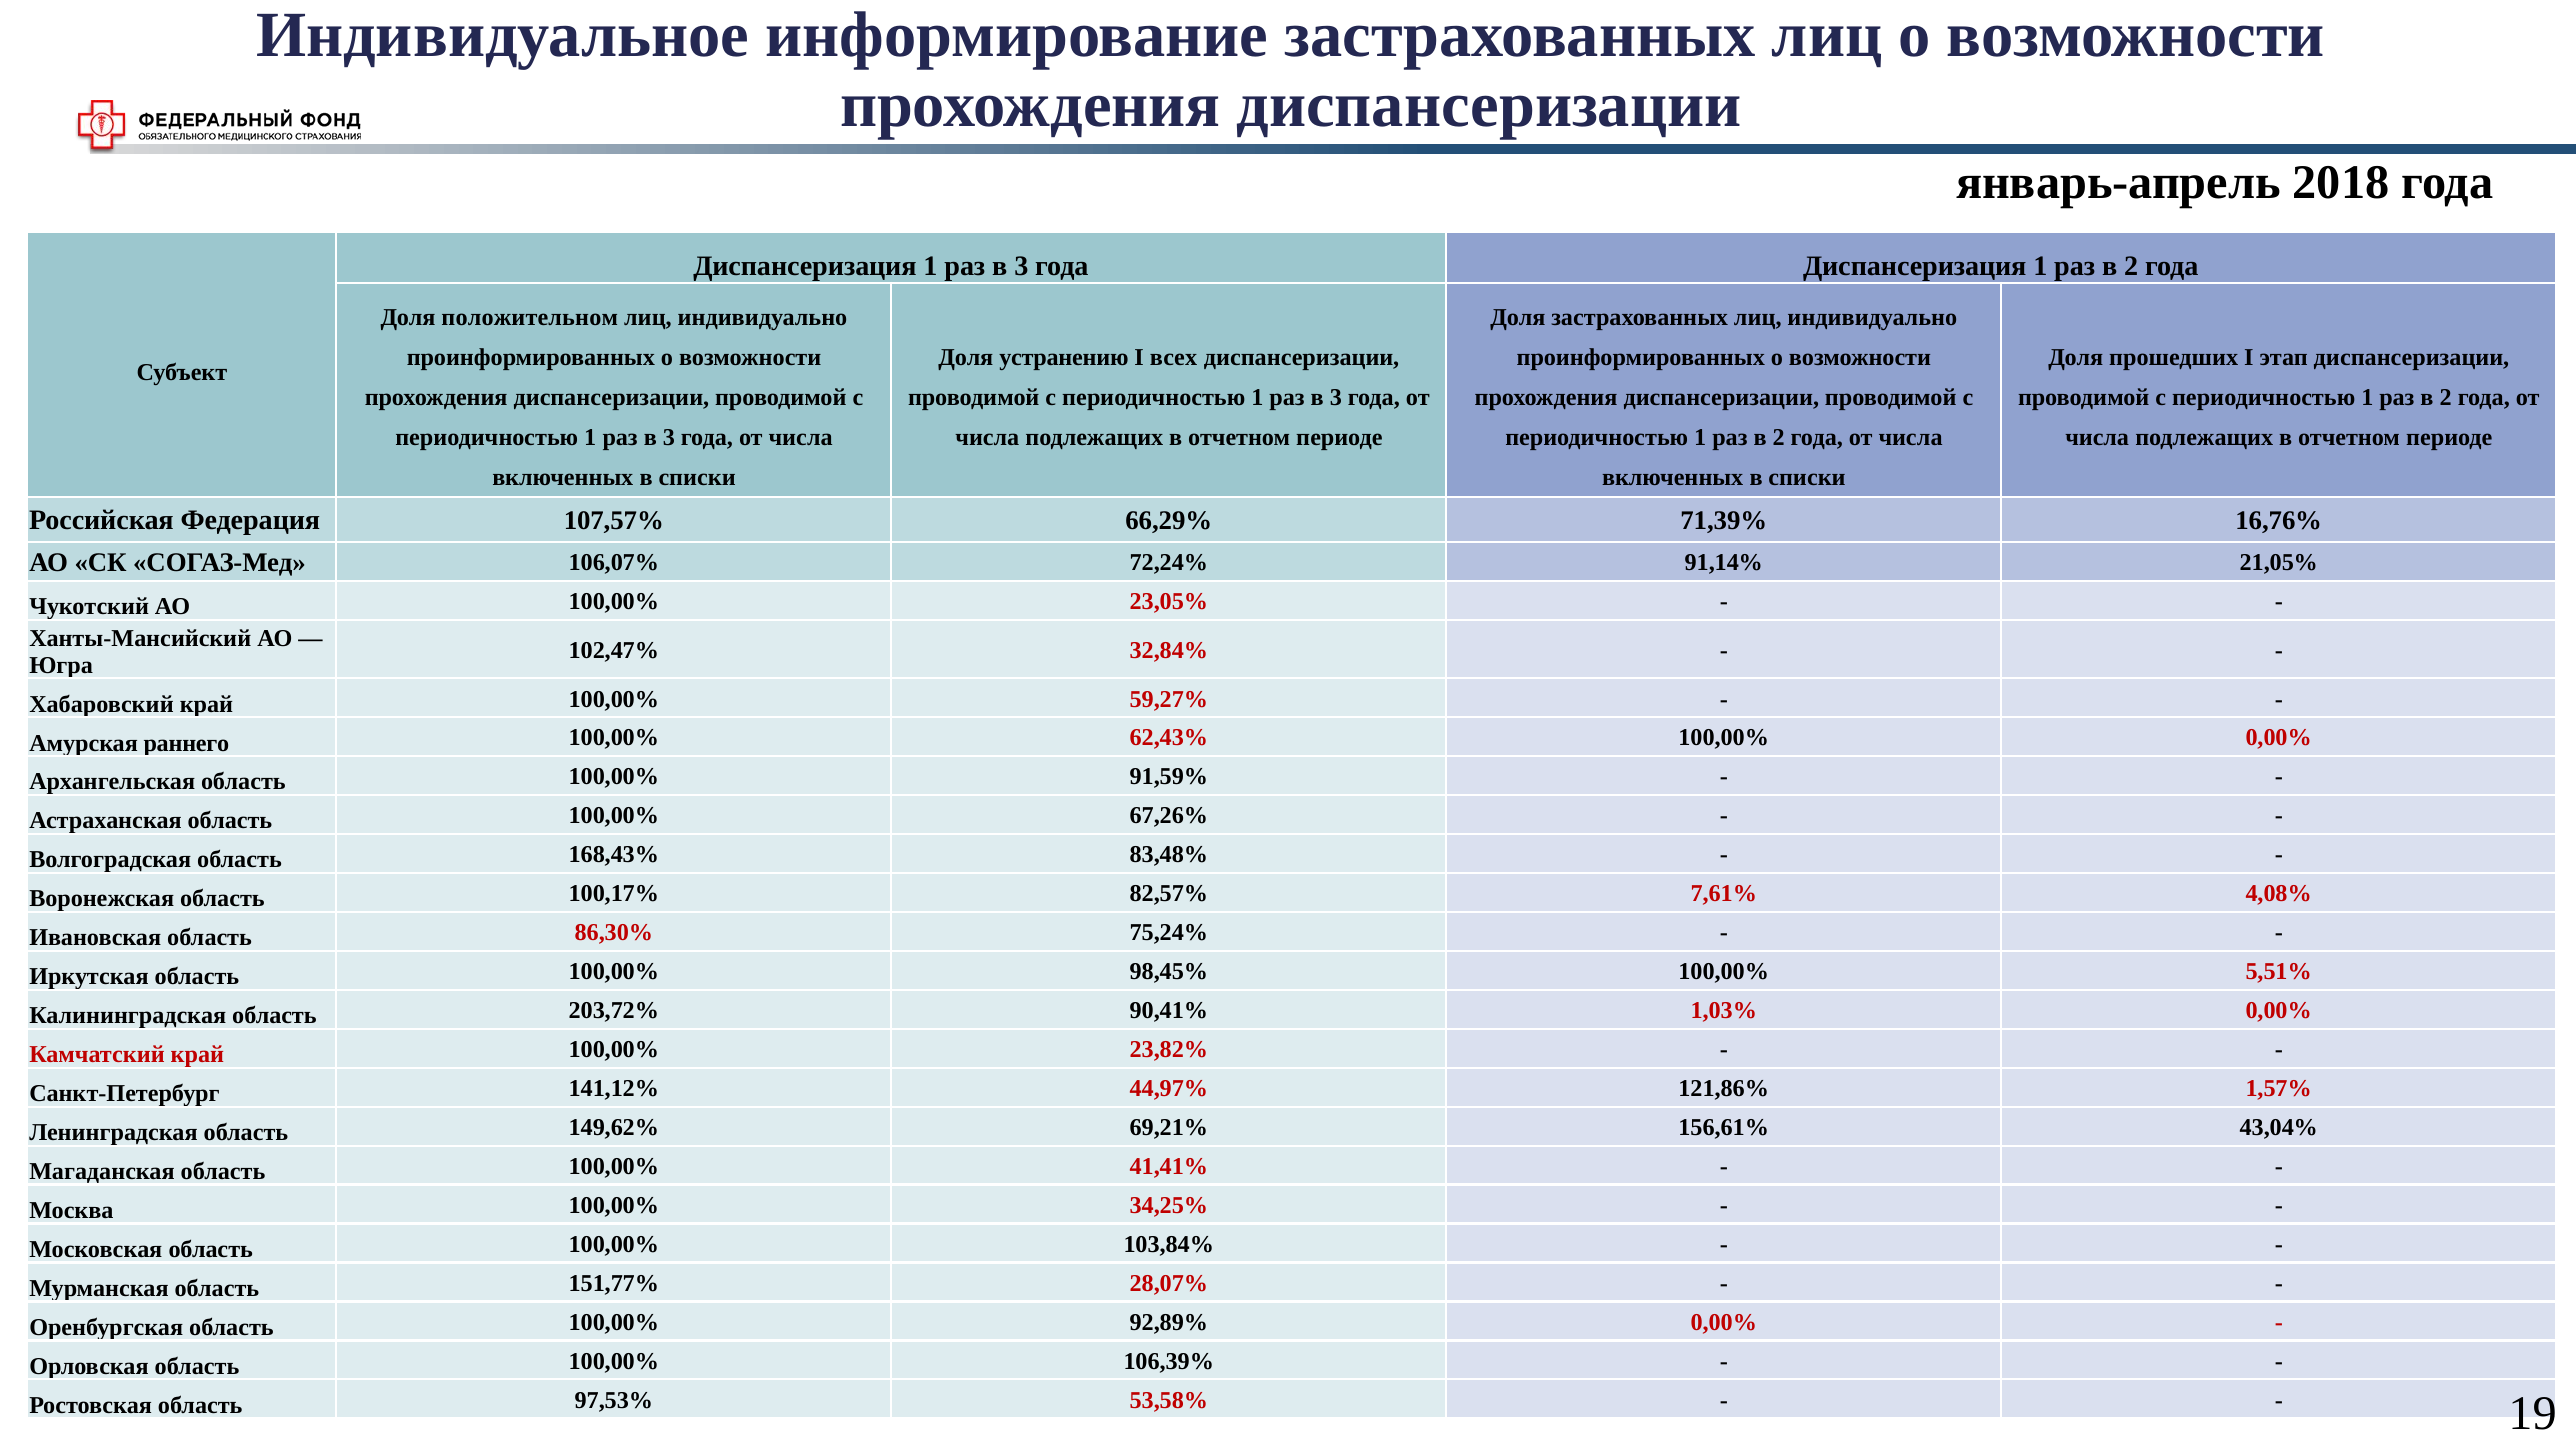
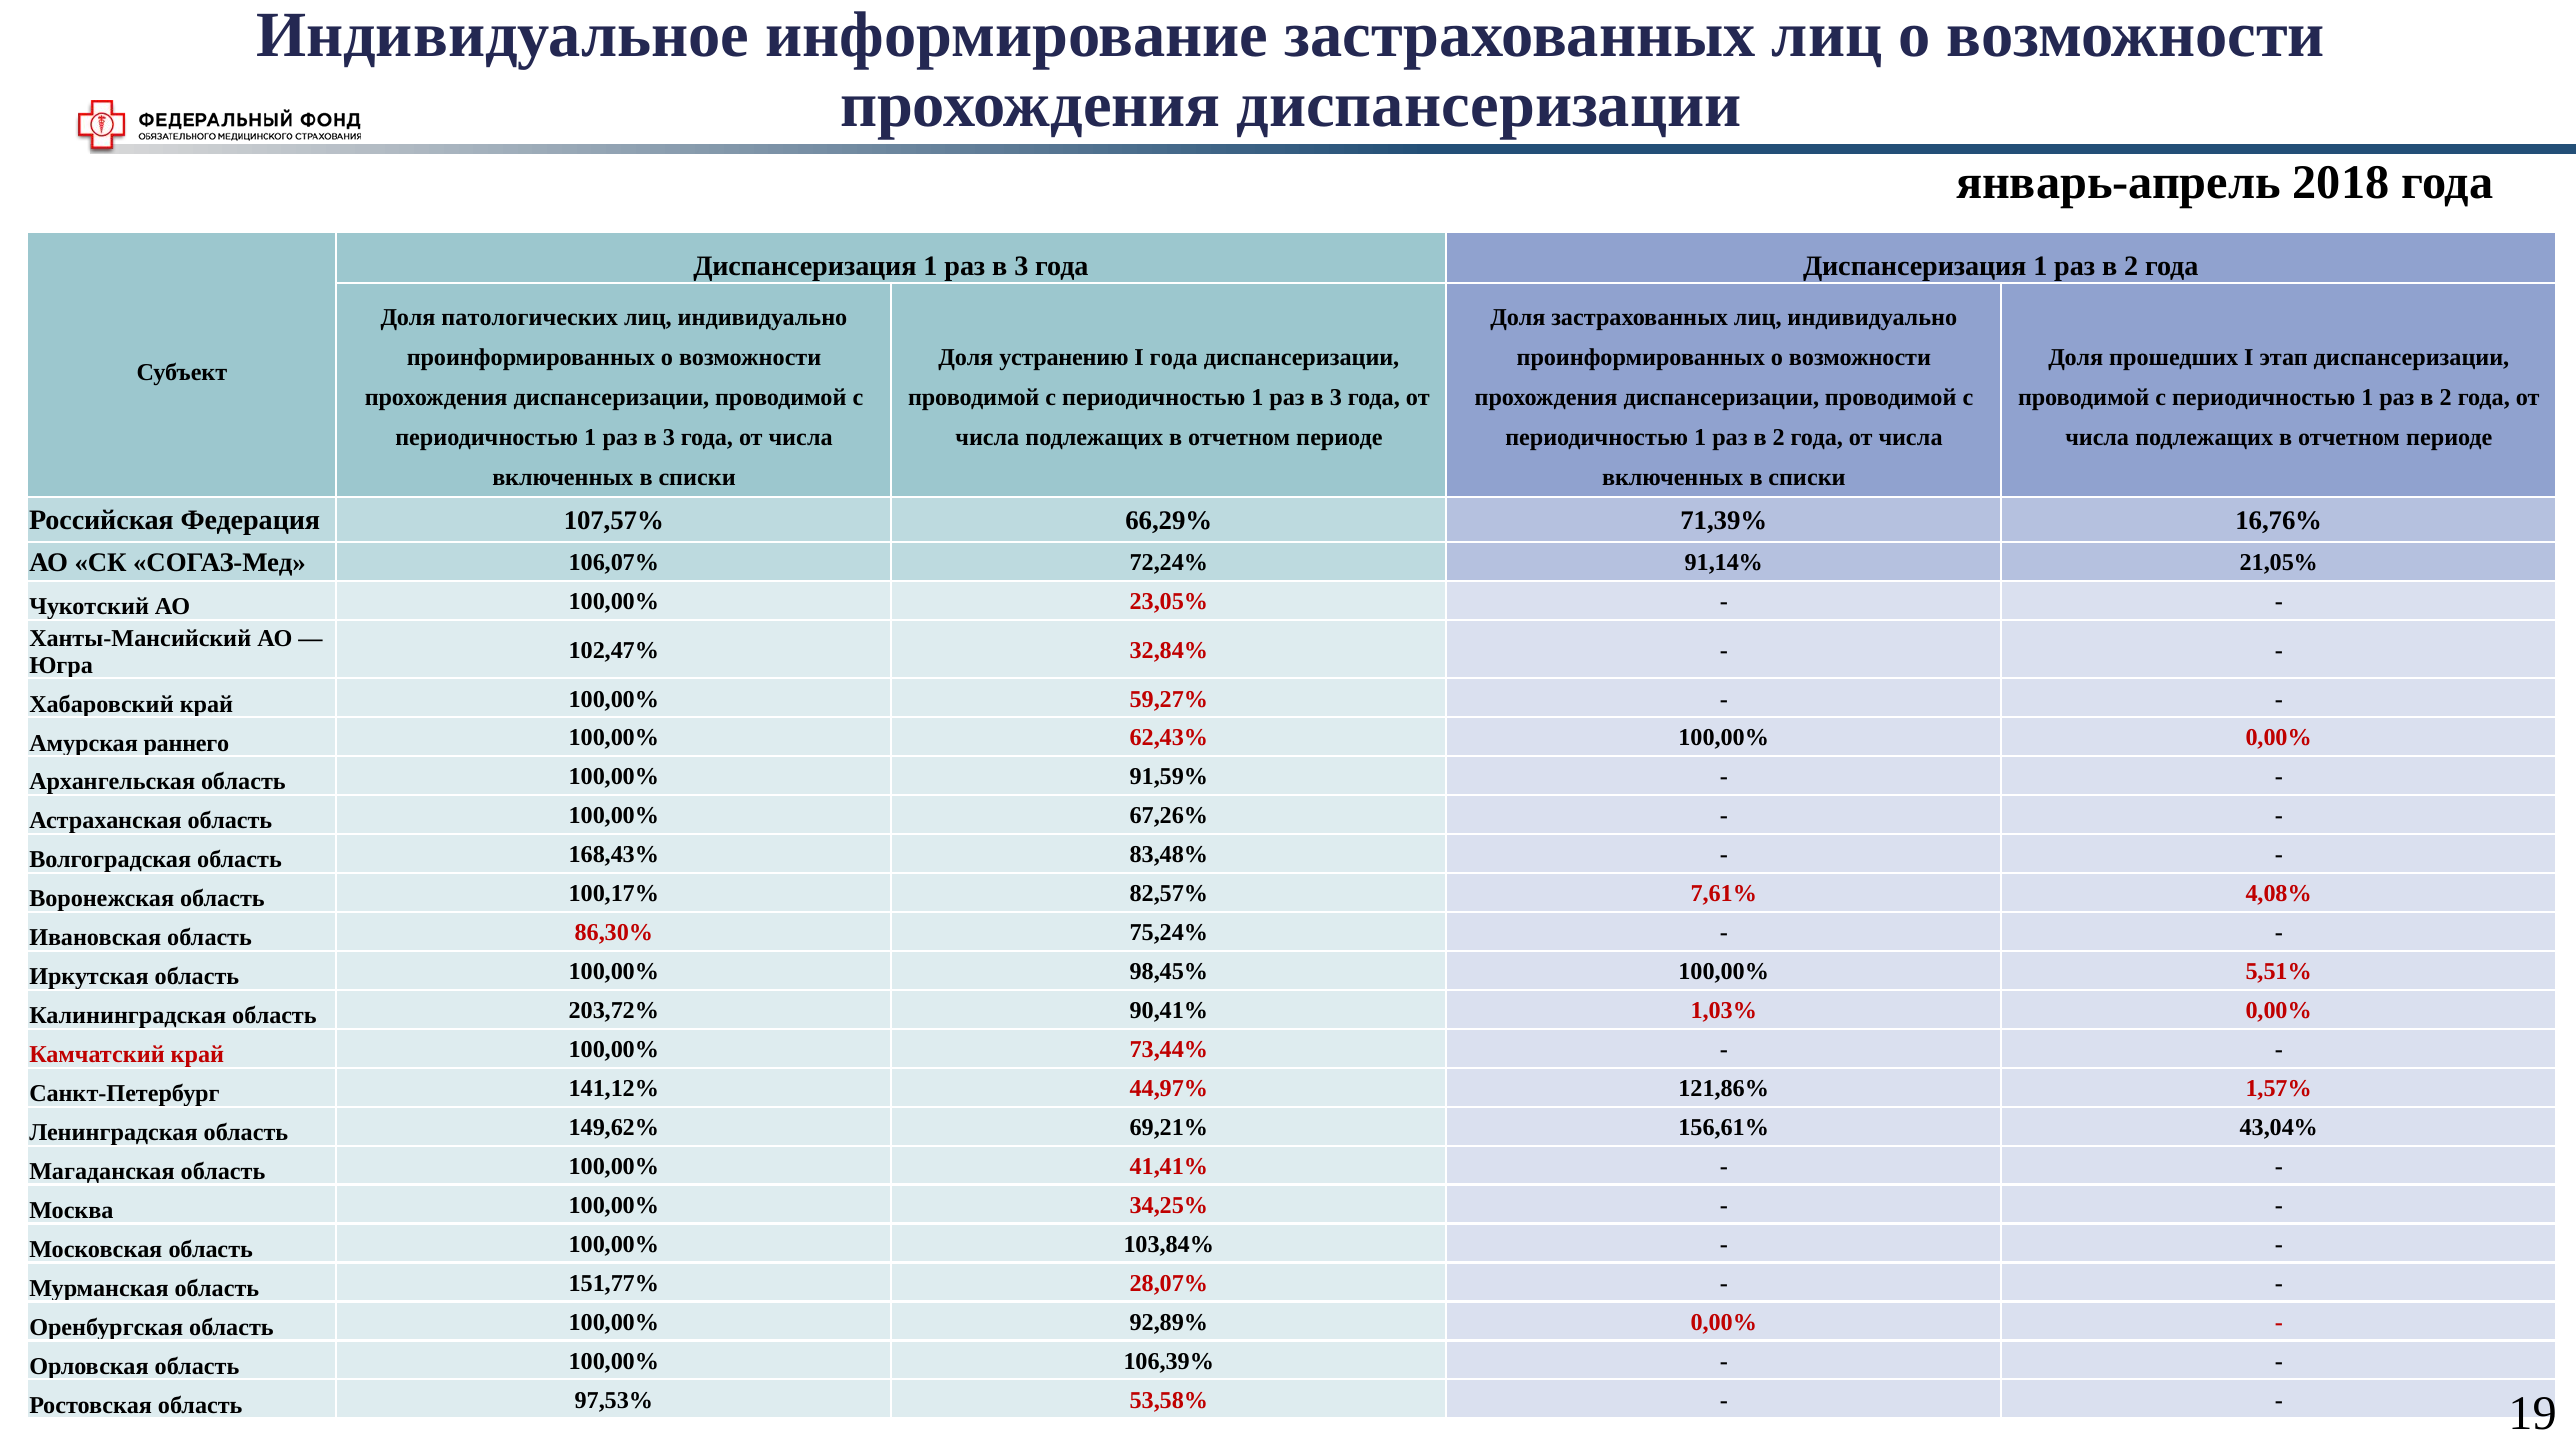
положительном: положительном -> патологических
I всех: всех -> года
23,82%: 23,82% -> 73,44%
